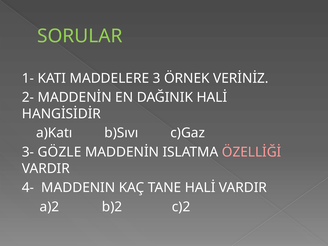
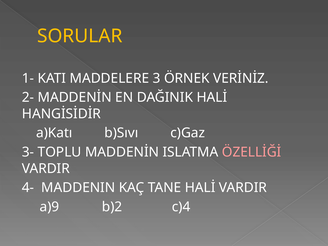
SORULAR colour: light green -> yellow
GÖZLE: GÖZLE -> TOPLU
a)2: a)2 -> a)9
c)2: c)2 -> c)4
